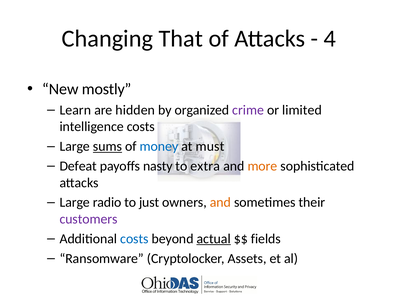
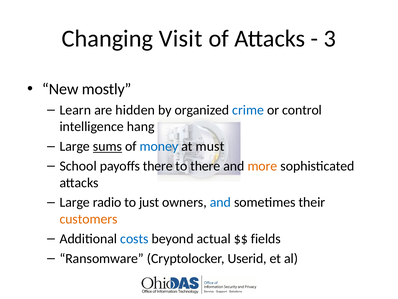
That: That -> Visit
4: 4 -> 3
crime colour: purple -> blue
limited: limited -> control
intelligence costs: costs -> hang
Defeat: Defeat -> School
payoffs nasty: nasty -> there
to extra: extra -> there
and at (220, 202) colour: orange -> blue
customers colour: purple -> orange
actual underline: present -> none
Assets: Assets -> Userid
